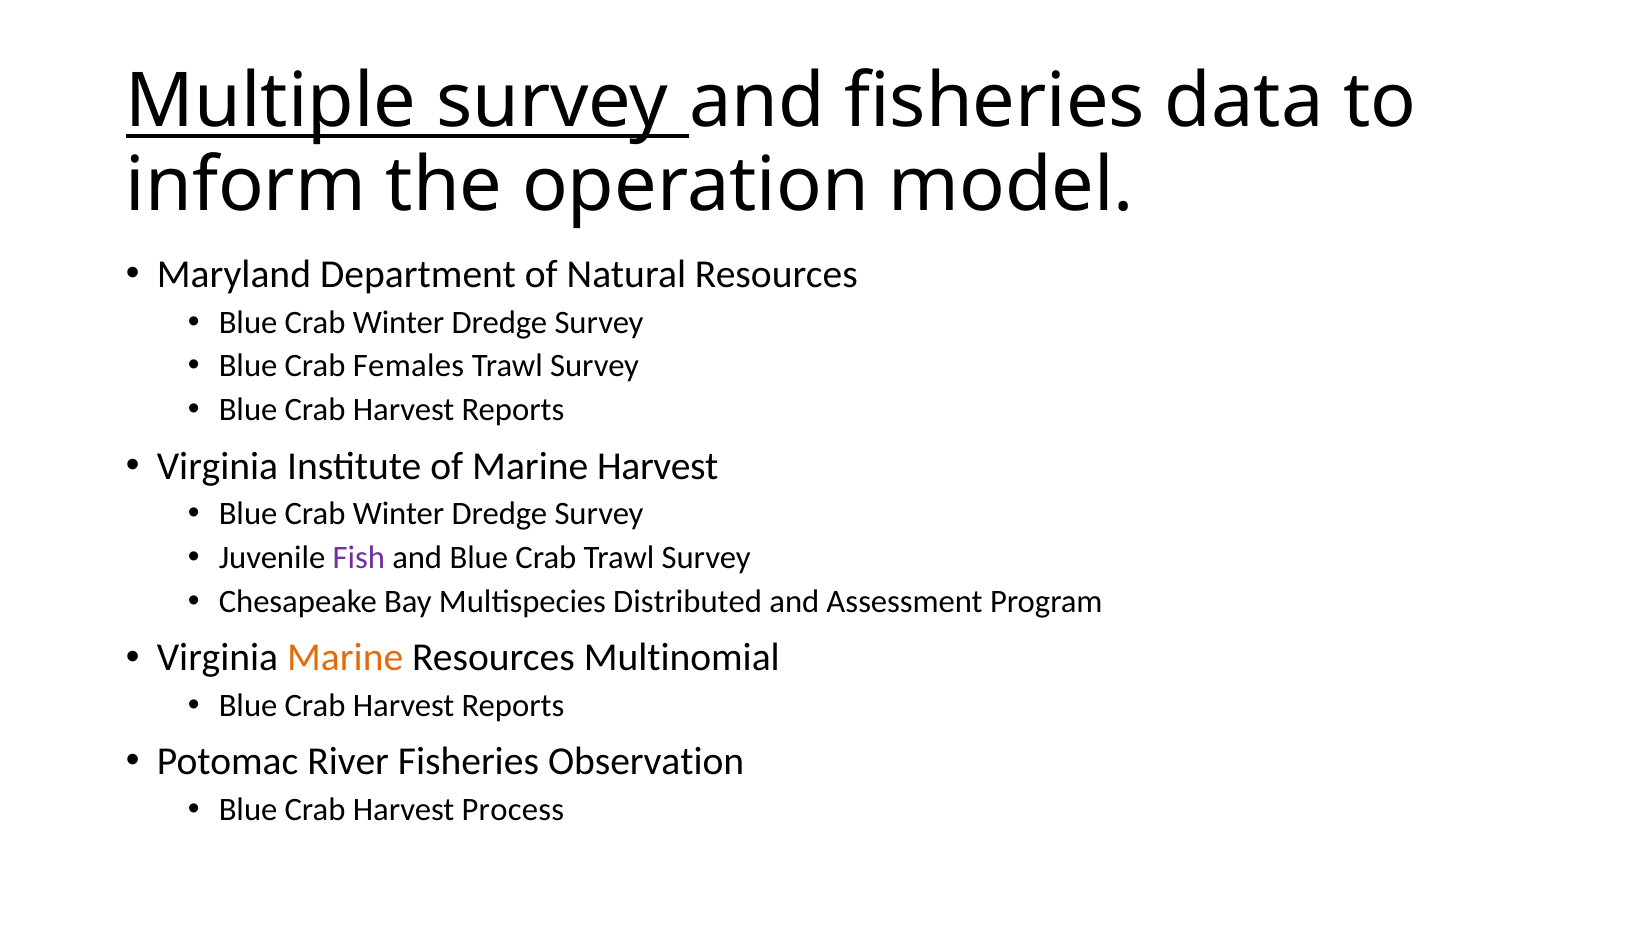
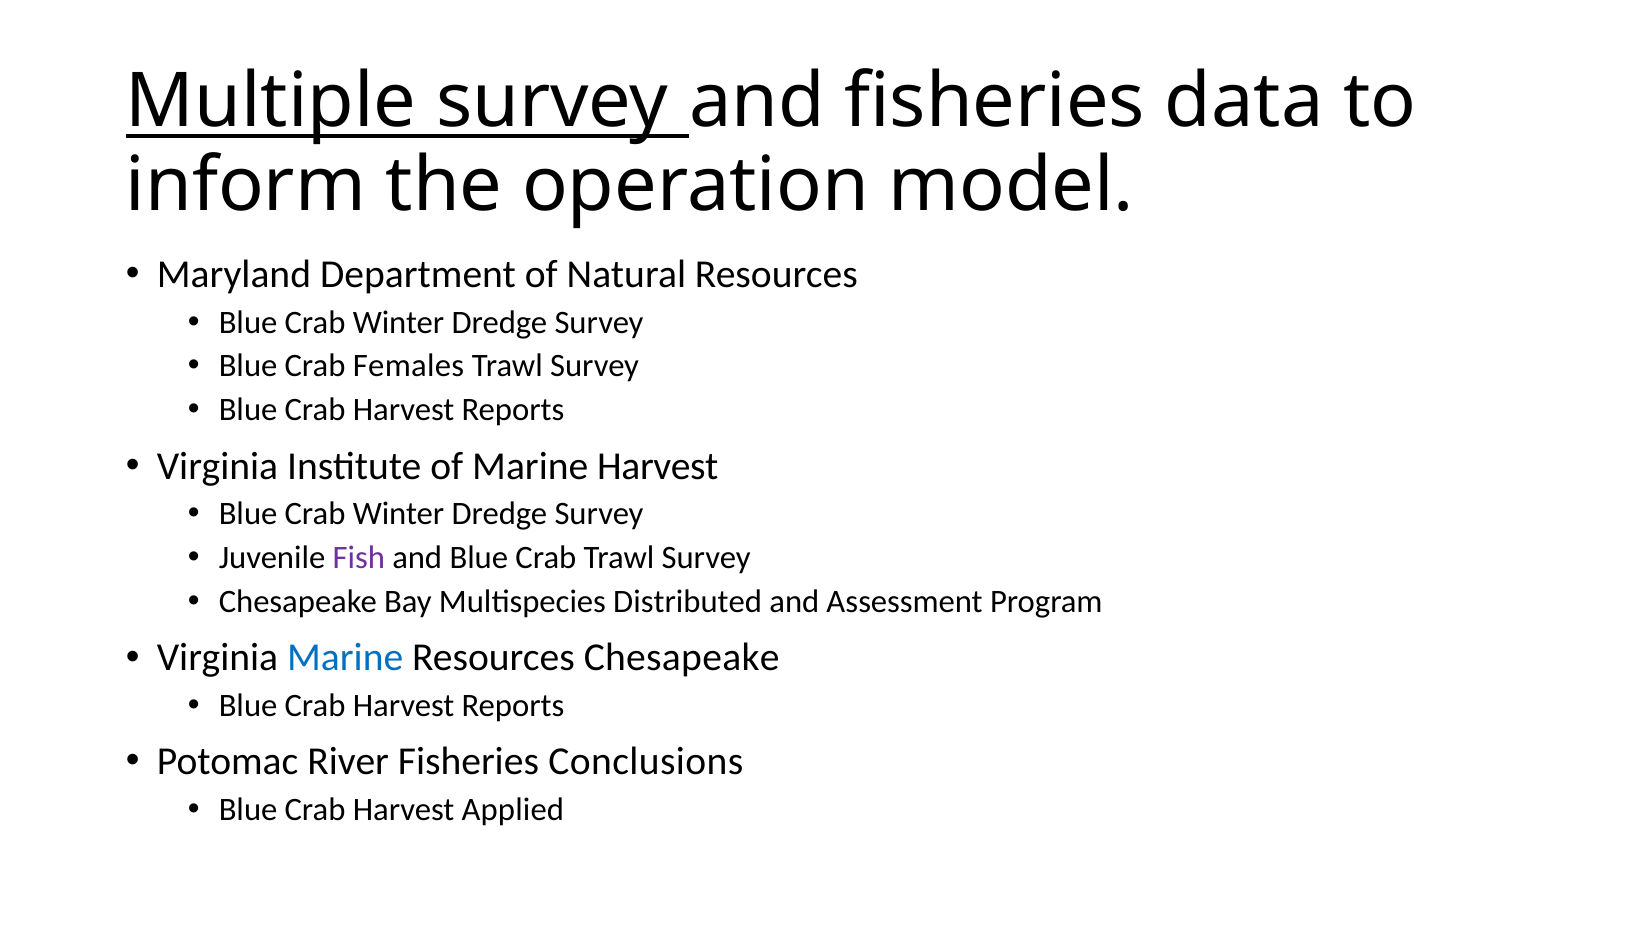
Marine at (345, 658) colour: orange -> blue
Resources Multinomial: Multinomial -> Chesapeake
Observation: Observation -> Conclusions
Process: Process -> Applied
